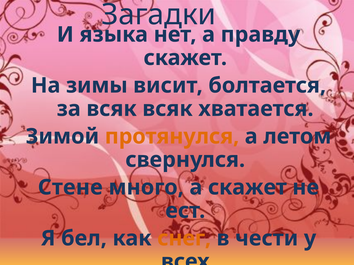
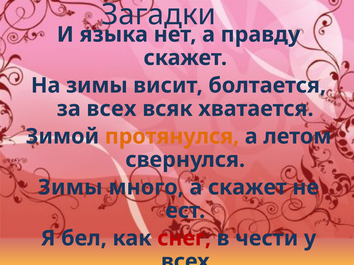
за всяк: всяк -> всех
Стене at (70, 188): Стене -> Зимы
снег colour: orange -> red
